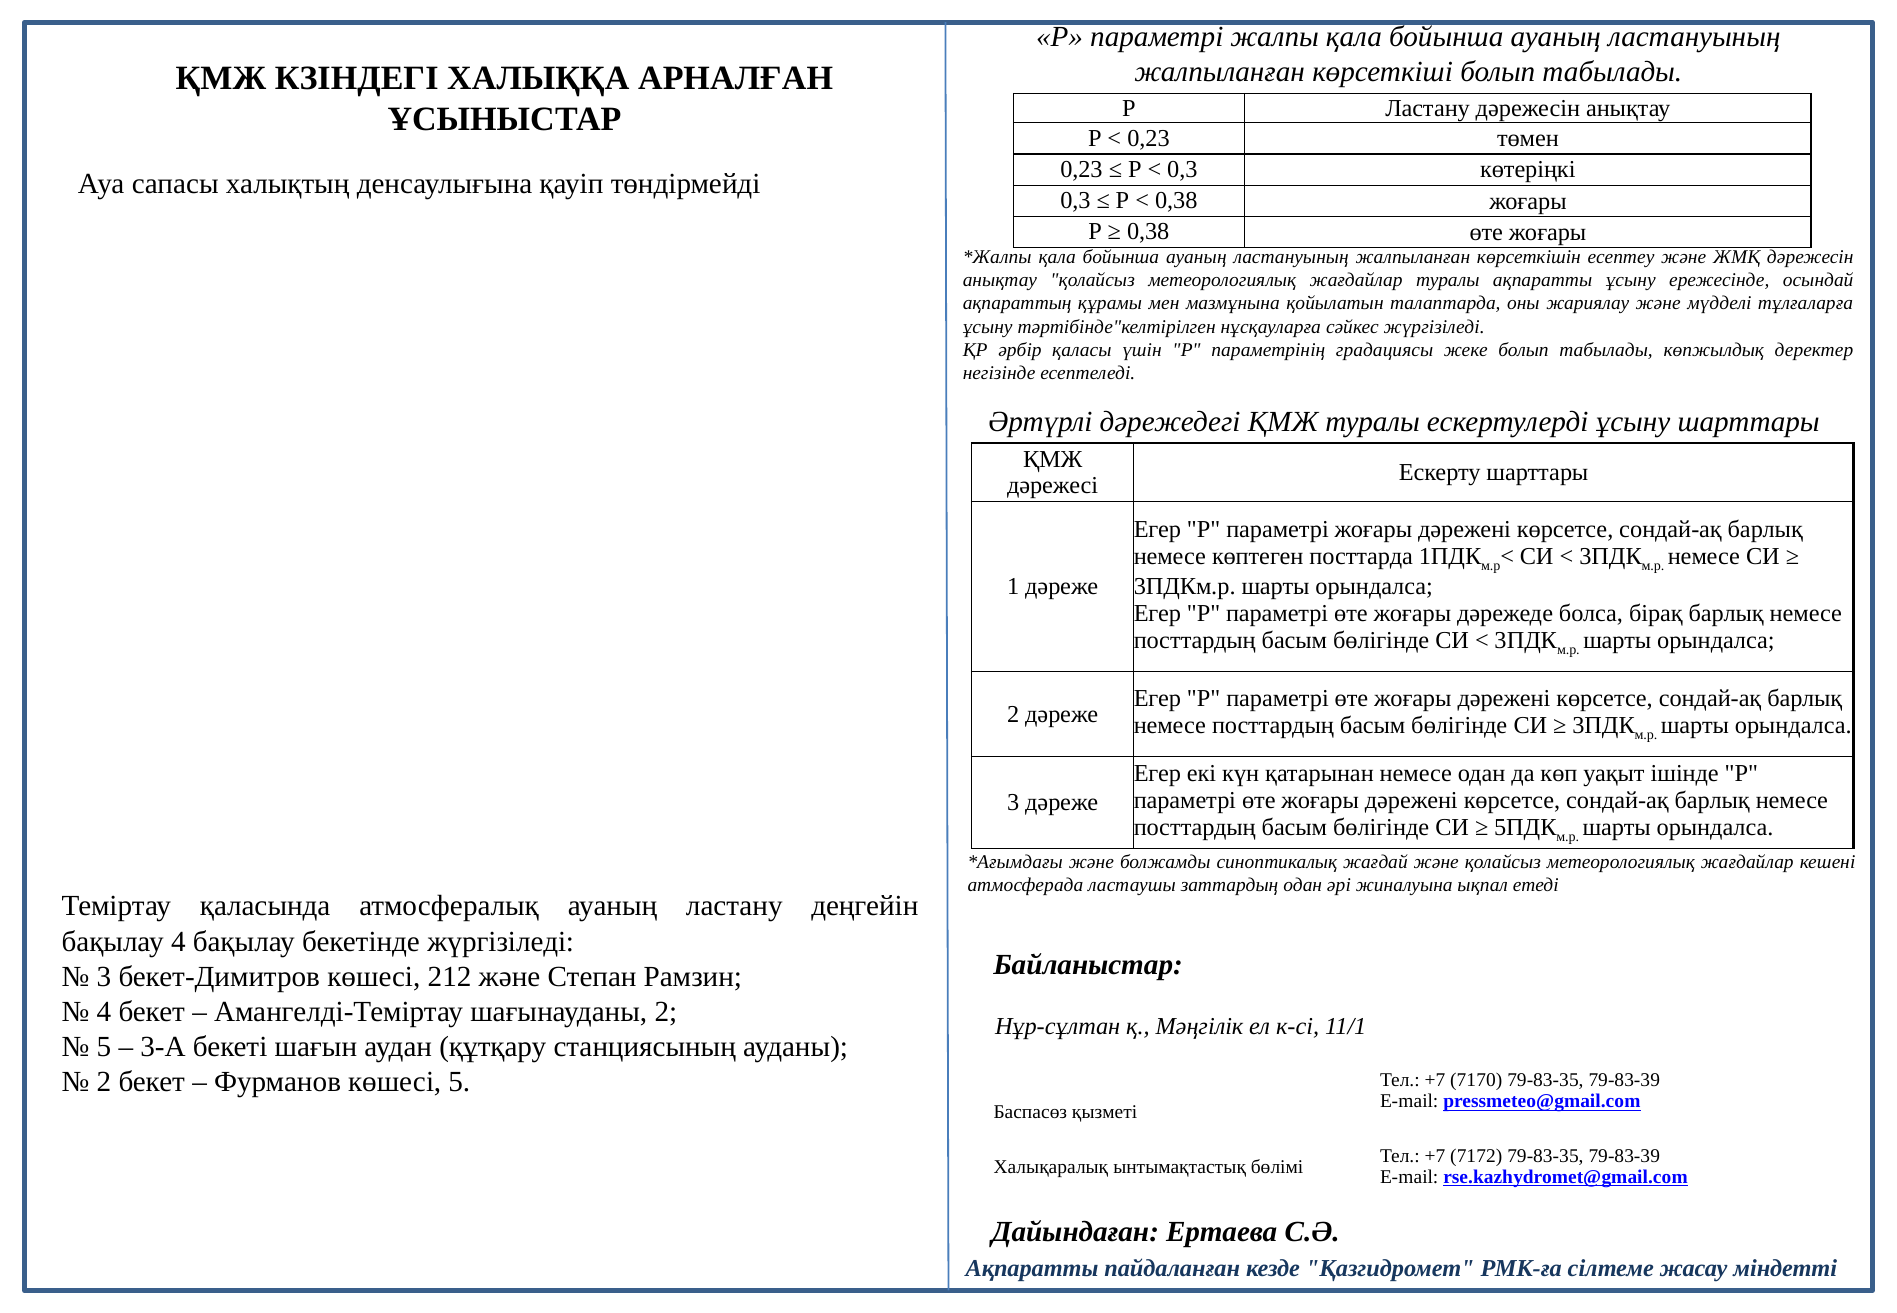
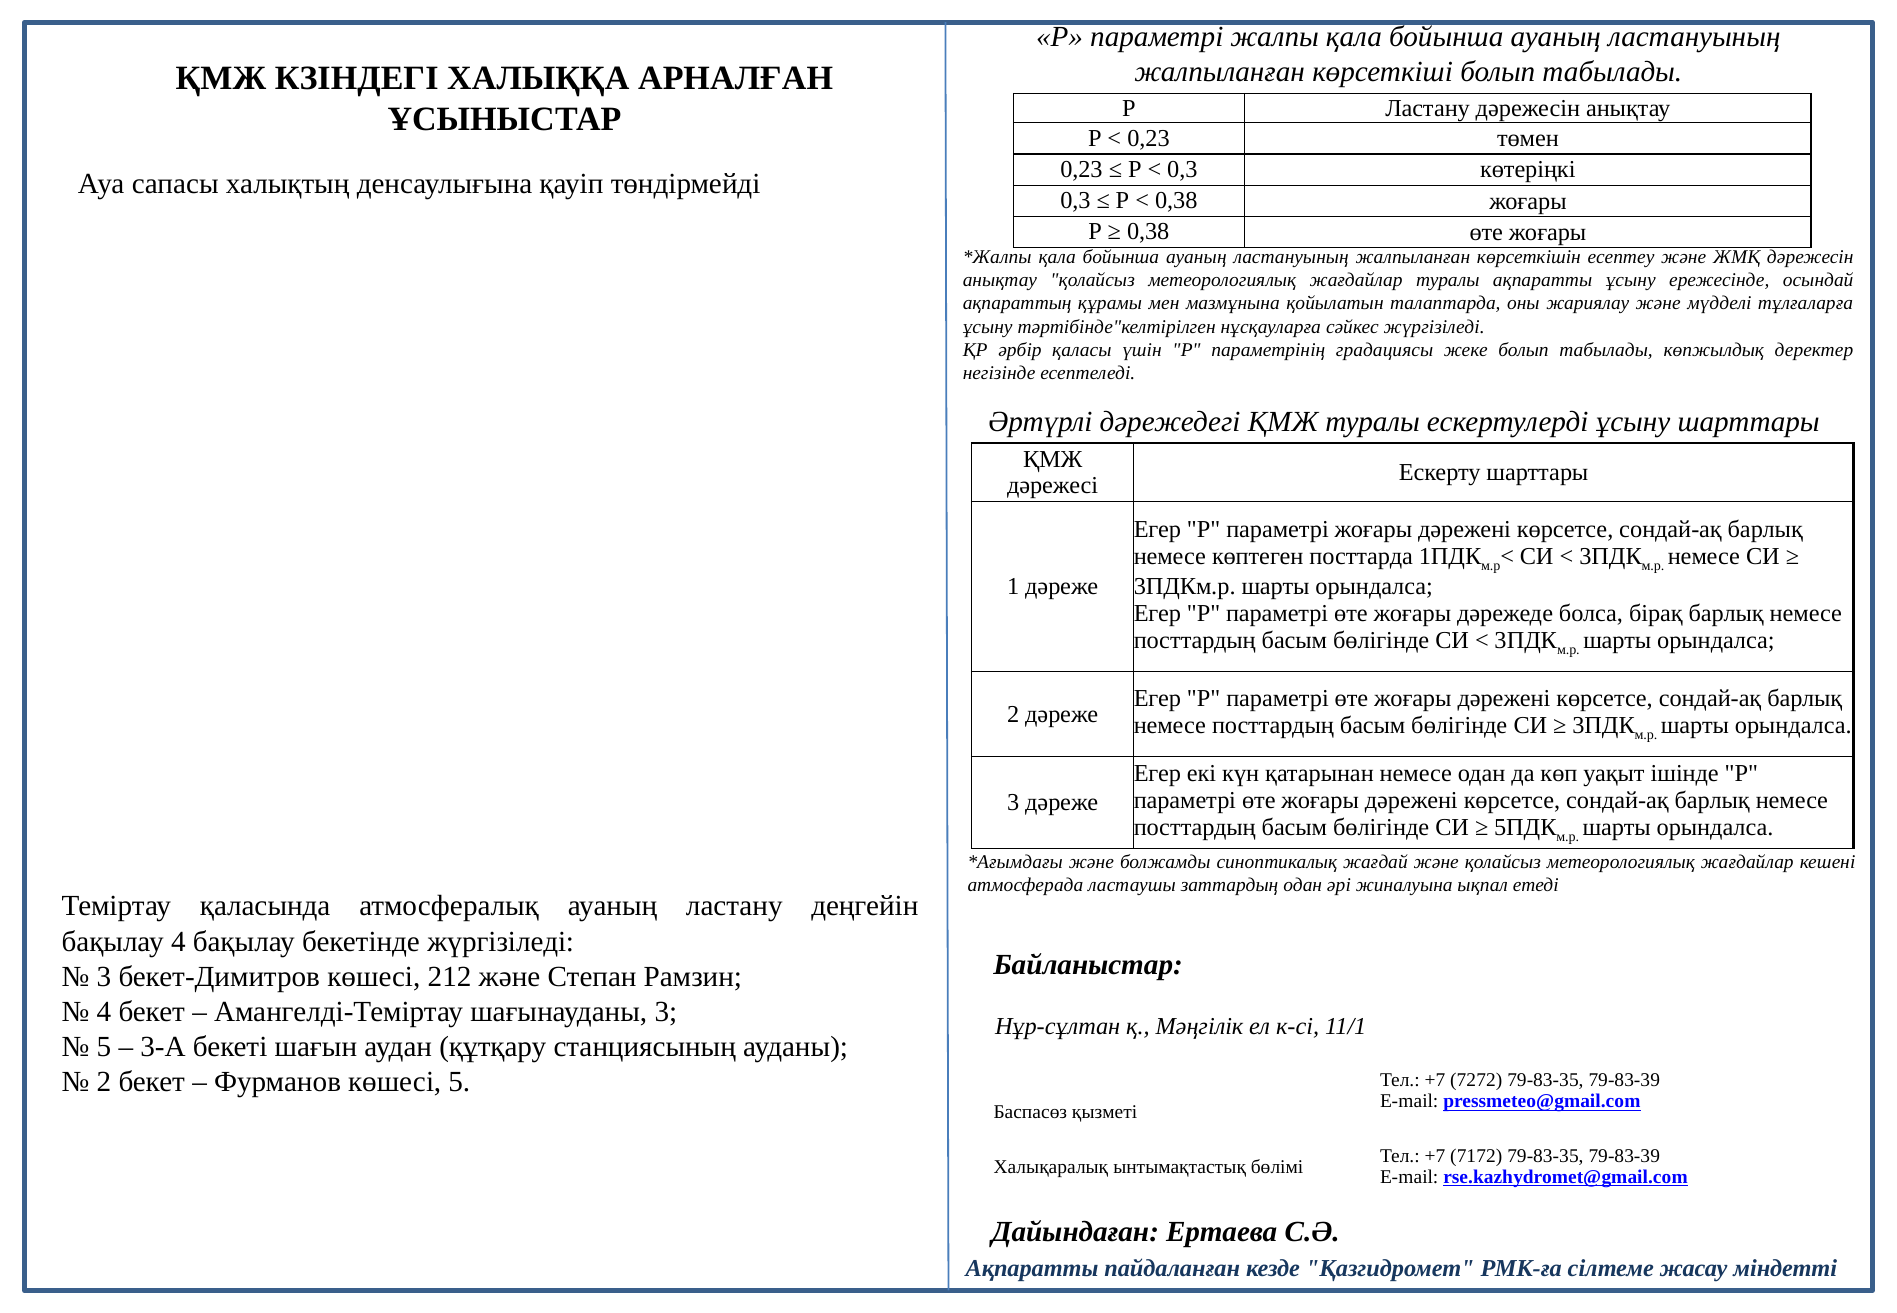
шағынауданы 2: 2 -> 3
7170: 7170 -> 7272
